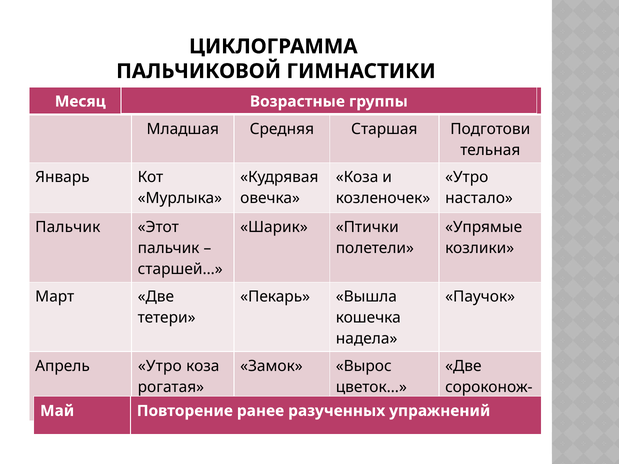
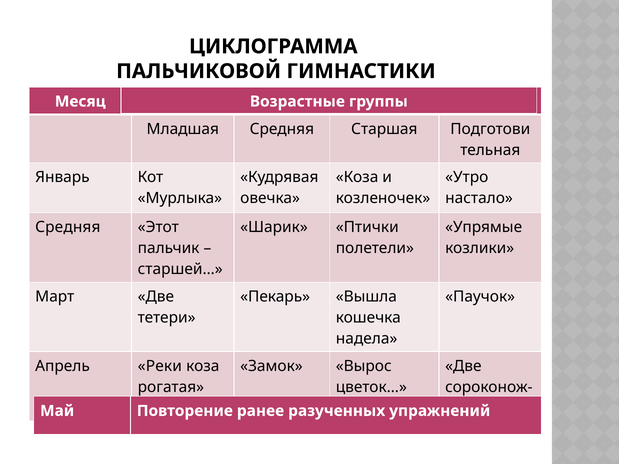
Пальчик at (68, 227): Пальчик -> Средняя
Апрель Утро: Утро -> Реки
